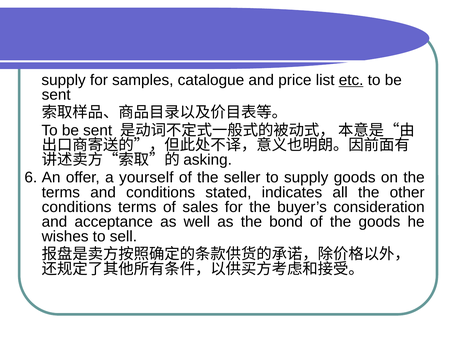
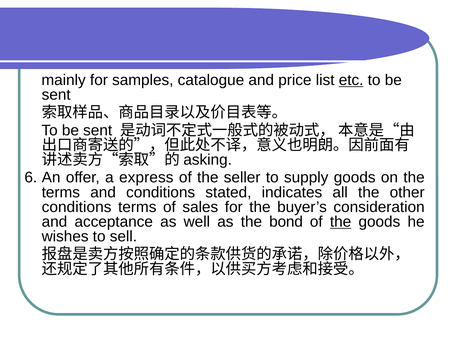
supply at (64, 80): supply -> mainly
yourself: yourself -> express
the at (341, 222) underline: none -> present
